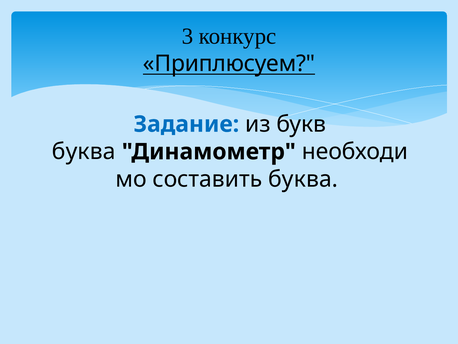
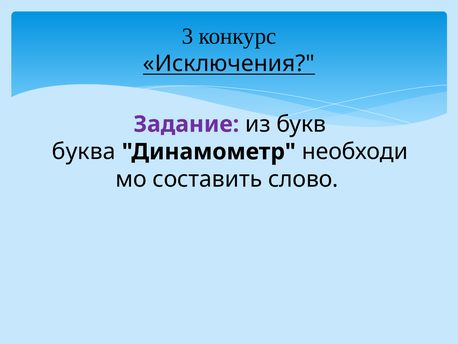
Приплюсуем: Приплюсуем -> Исключения
Задание colour: blue -> purple
составить буква: буква -> слово
